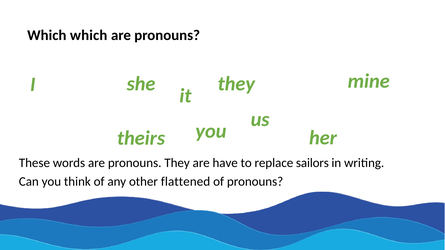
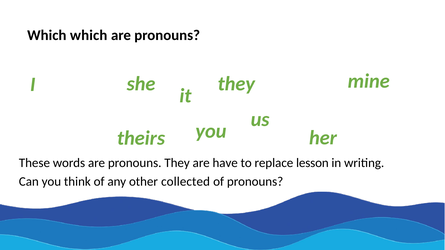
sailors: sailors -> lesson
flattened: flattened -> collected
